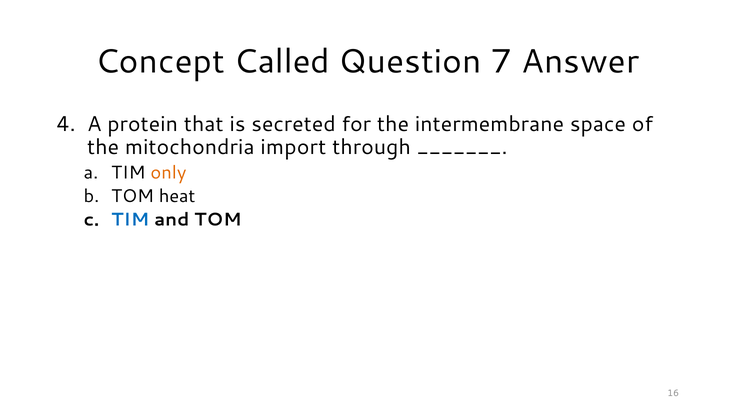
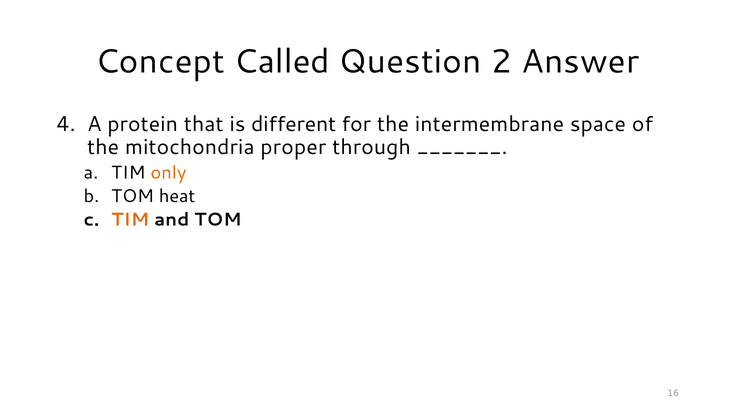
7: 7 -> 2
secreted: secreted -> different
import: import -> proper
TIM at (130, 220) colour: blue -> orange
